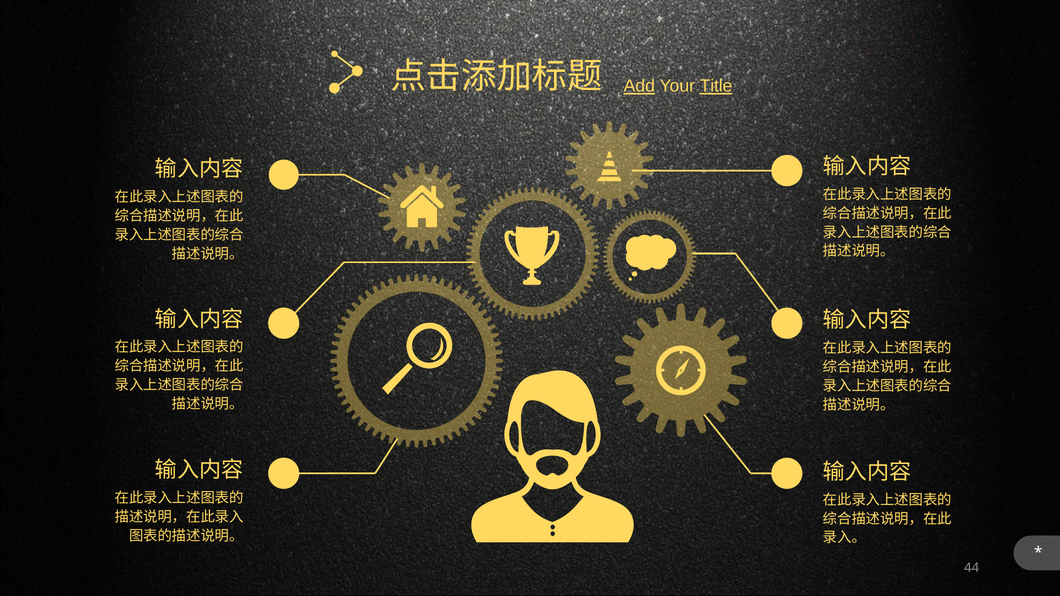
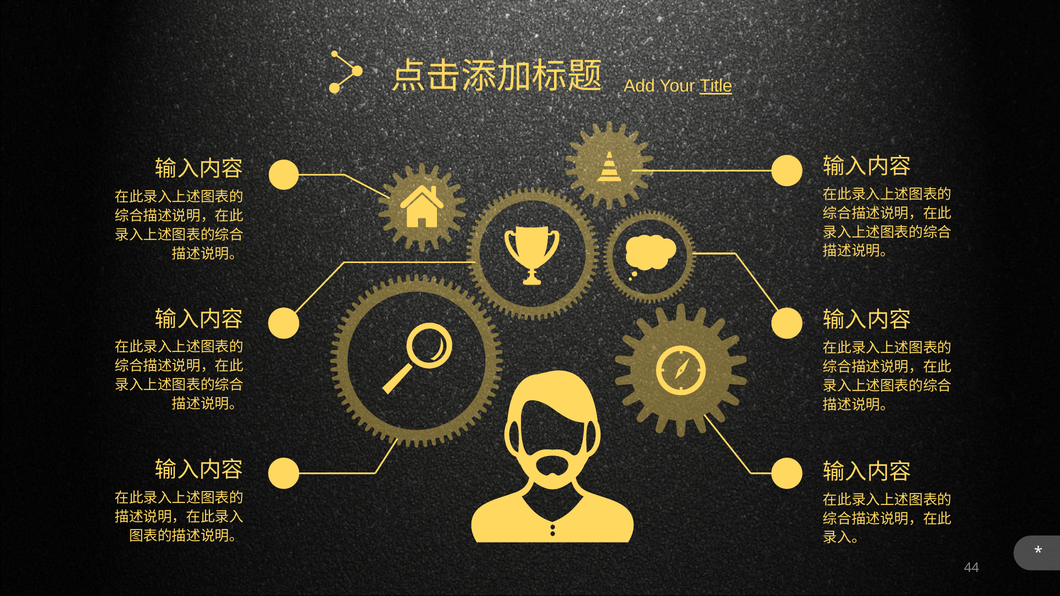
Add underline: present -> none
